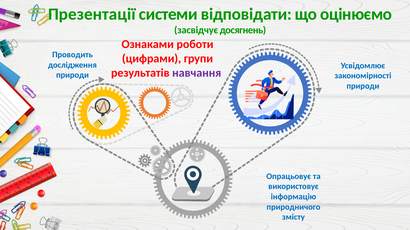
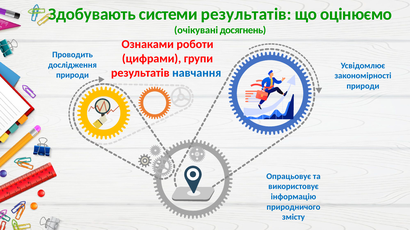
Презентації: Презентації -> Здобувають
системи відповідати: відповідати -> результатів
засвідчує: засвідчує -> очікувані
навчання colour: purple -> blue
